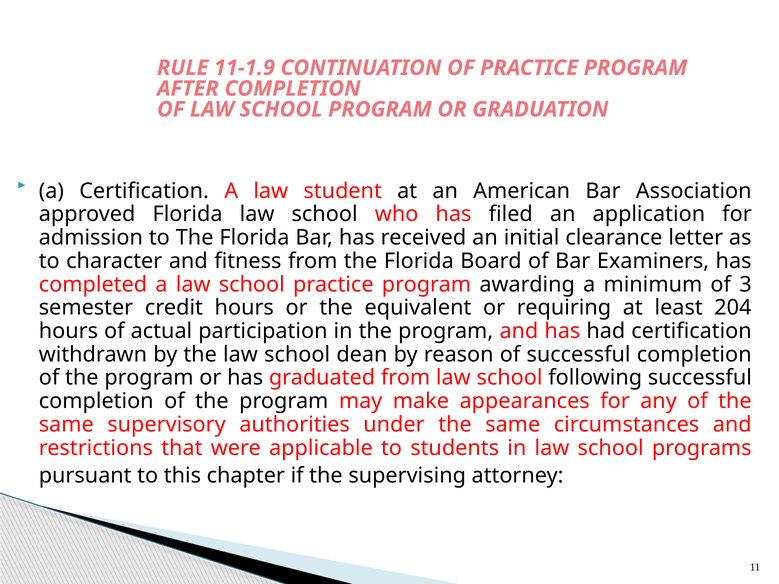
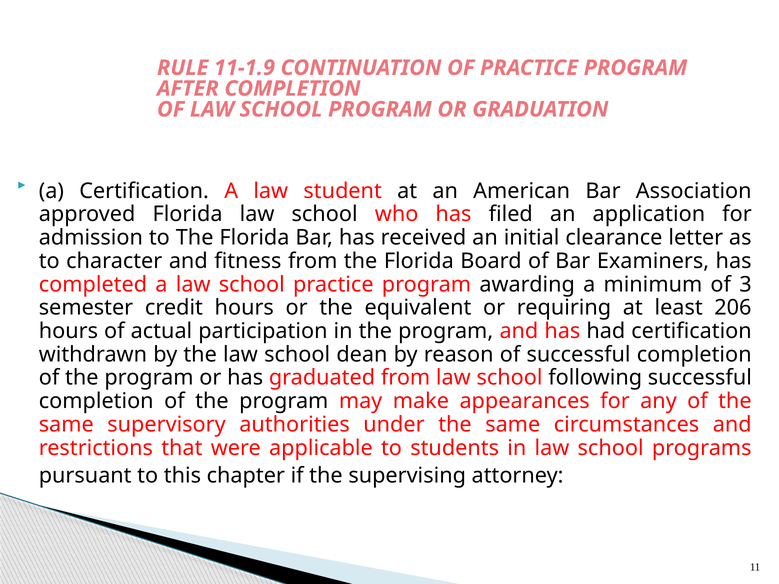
204: 204 -> 206
